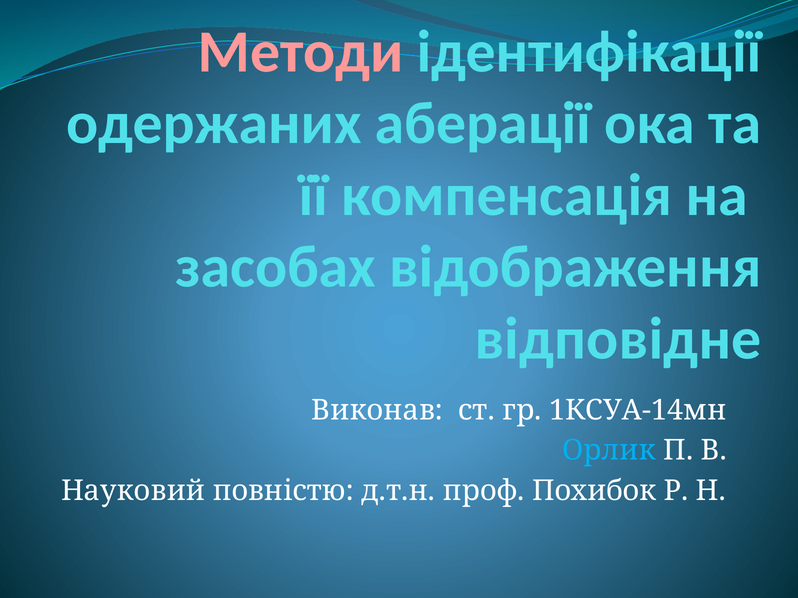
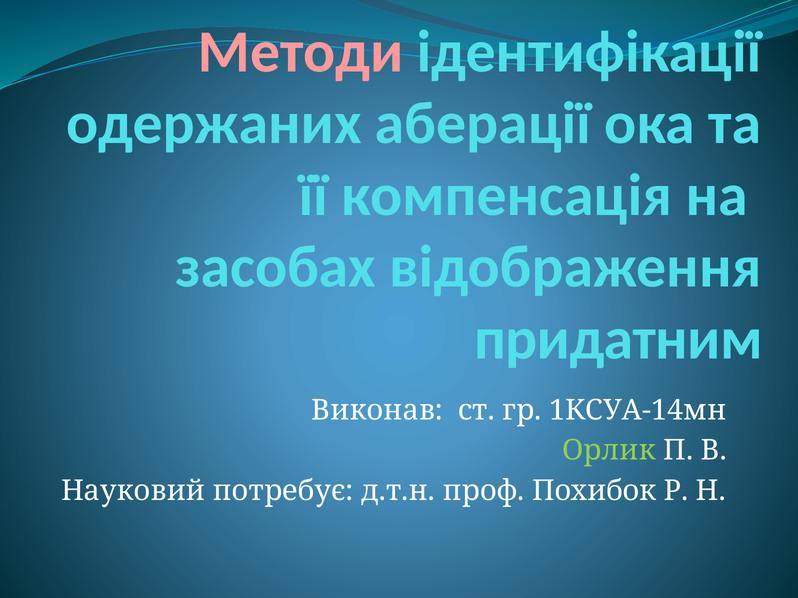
відповідне: відповідне -> придатним
Орлик colour: light blue -> light green
повністю: повністю -> потребує
